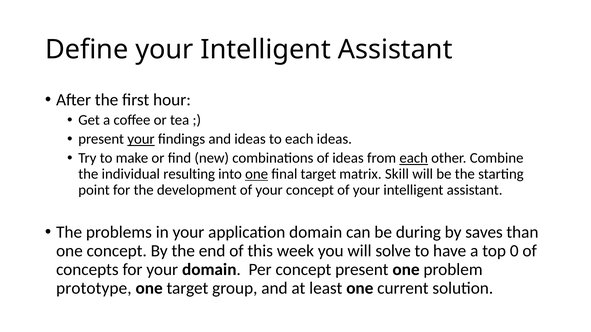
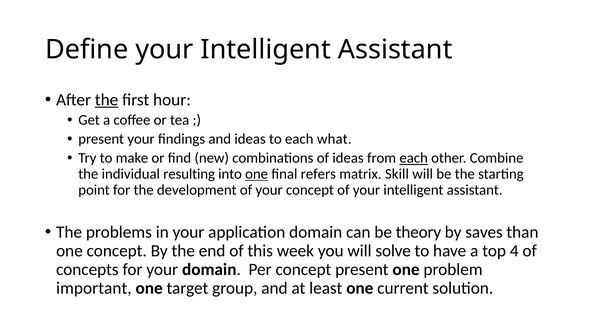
the at (107, 100) underline: none -> present
your at (141, 139) underline: present -> none
each ideas: ideas -> what
final target: target -> refers
during: during -> theory
0: 0 -> 4
prototype: prototype -> important
